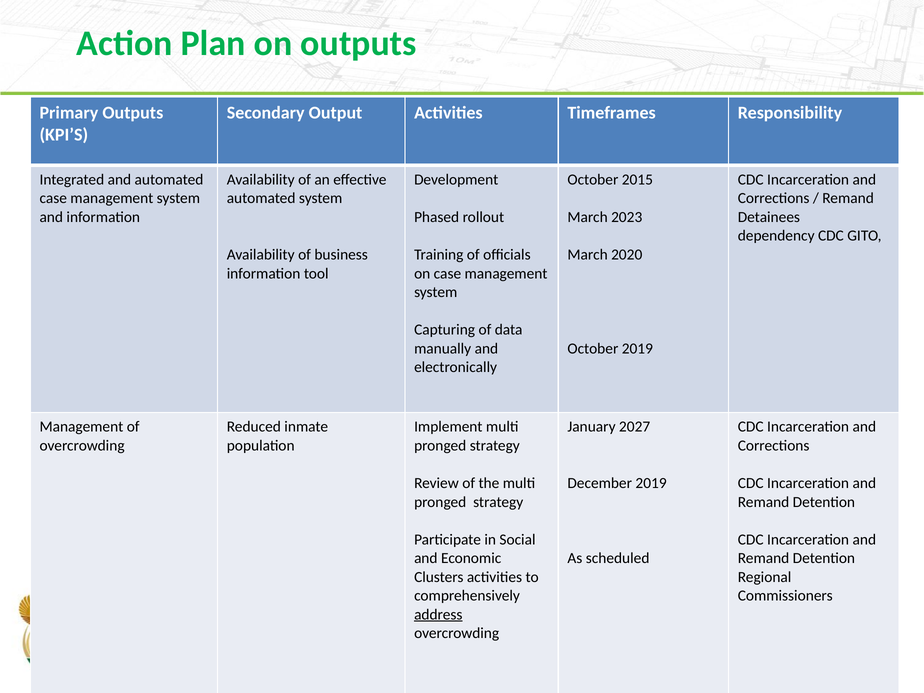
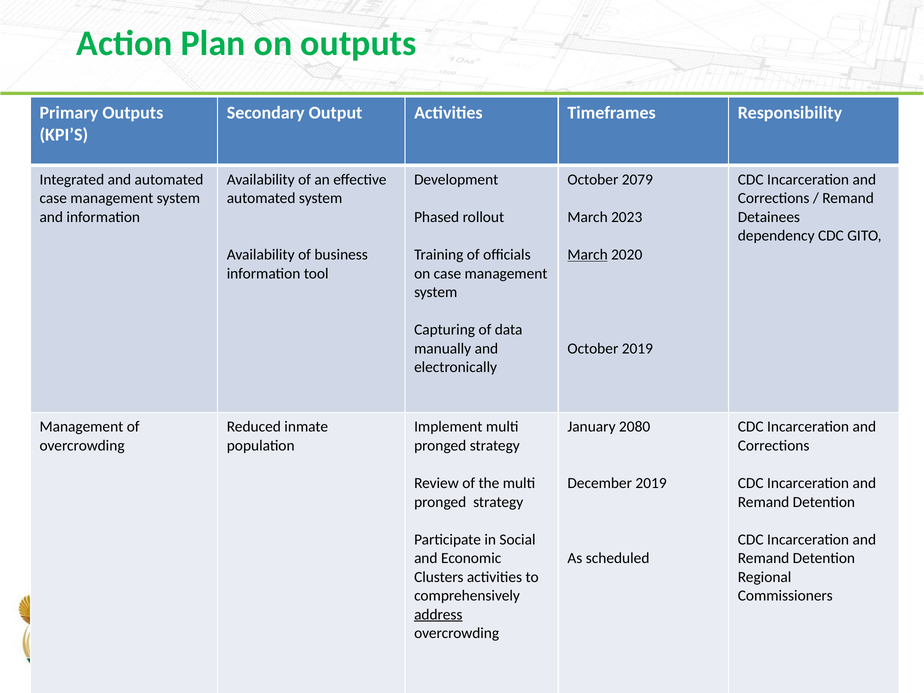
2015: 2015 -> 2079
March at (588, 255) underline: none -> present
2027: 2027 -> 2080
